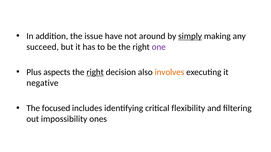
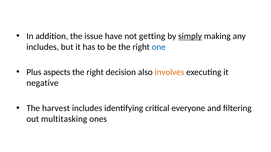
around: around -> getting
succeed at (43, 47): succeed -> includes
one colour: purple -> blue
right at (95, 72) underline: present -> none
focused: focused -> harvest
flexibility: flexibility -> everyone
impossibility: impossibility -> multitasking
